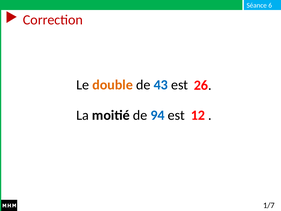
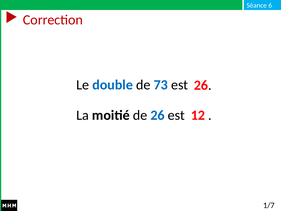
double colour: orange -> blue
43: 43 -> 73
de 94: 94 -> 26
